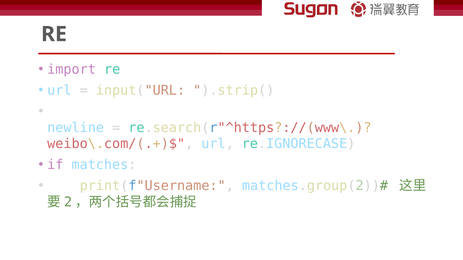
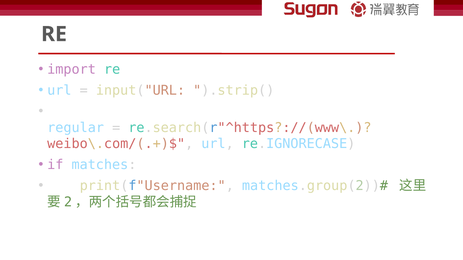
newline: newline -> regular
